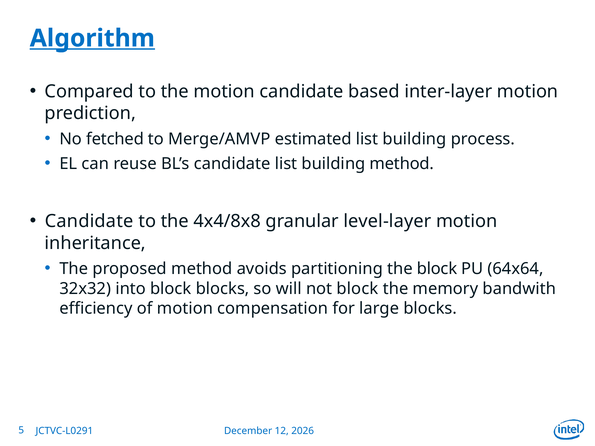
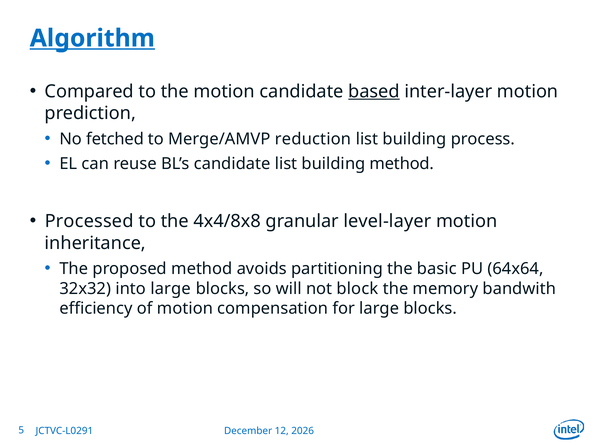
based underline: none -> present
estimated: estimated -> reduction
Candidate at (89, 221): Candidate -> Processed
the block: block -> basic
into block: block -> large
